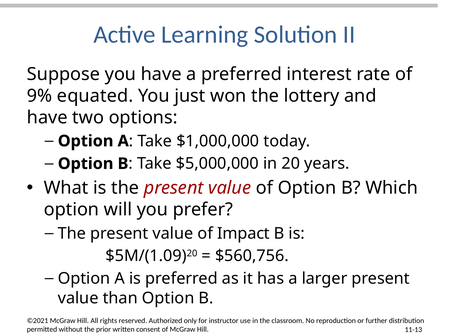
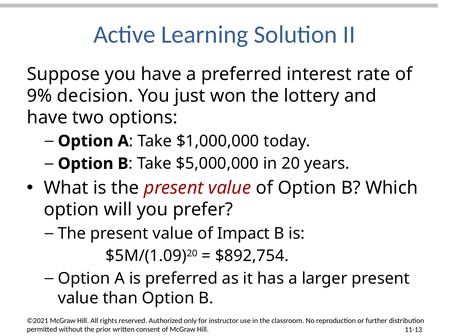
equated: equated -> decision
$560,756: $560,756 -> $892,754
